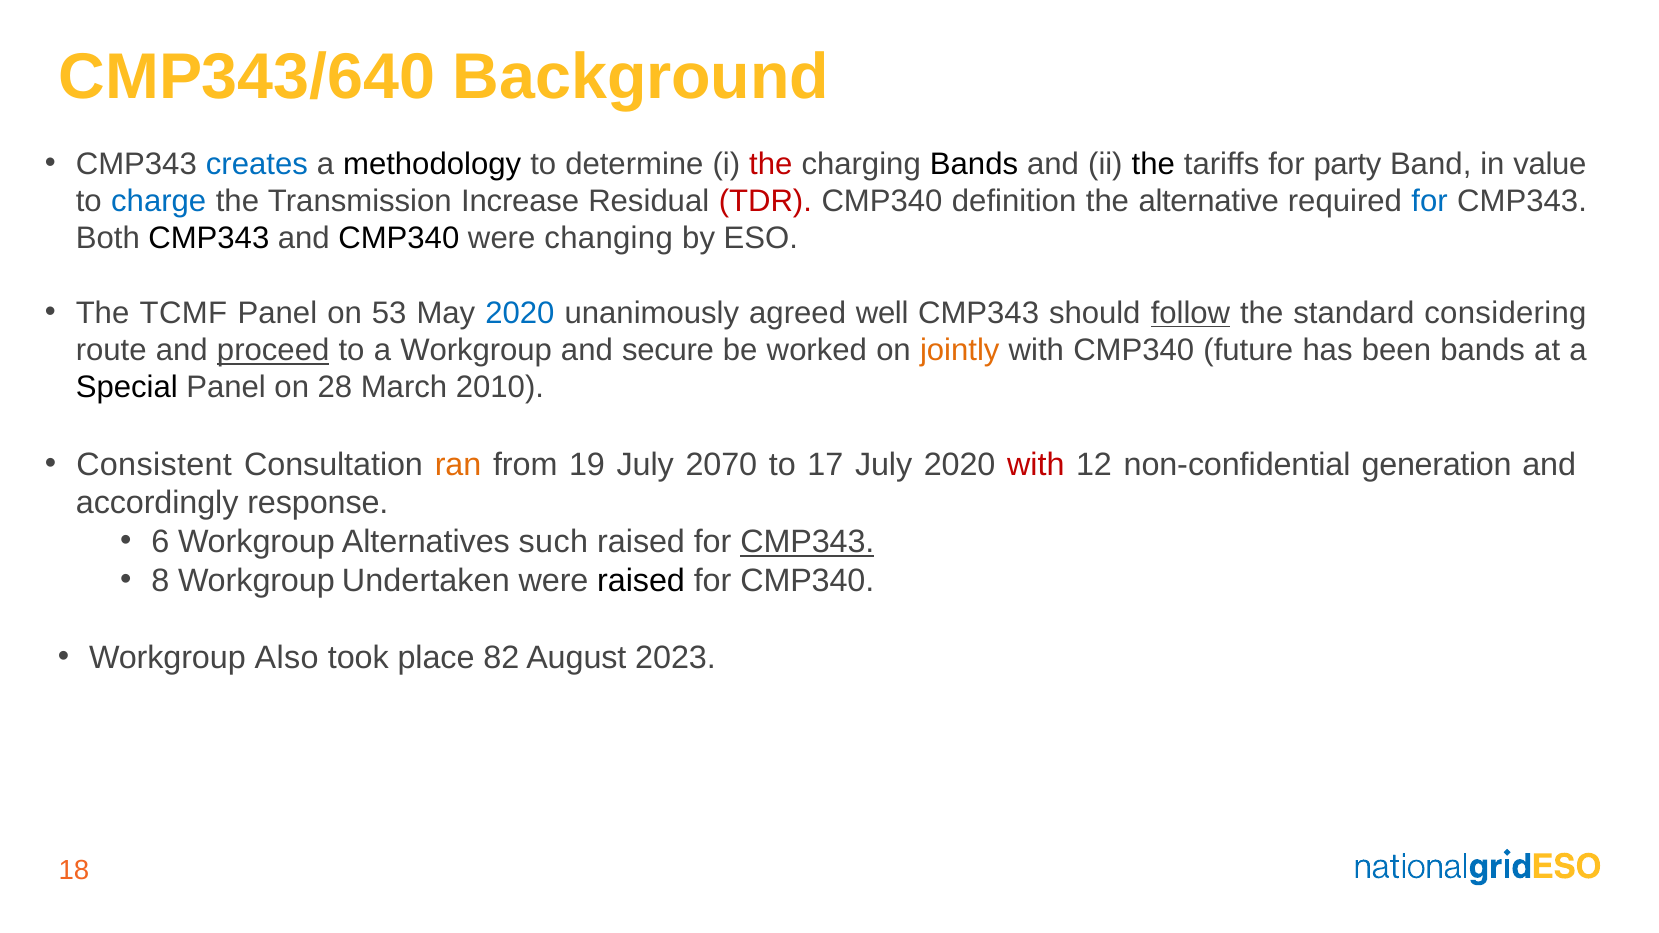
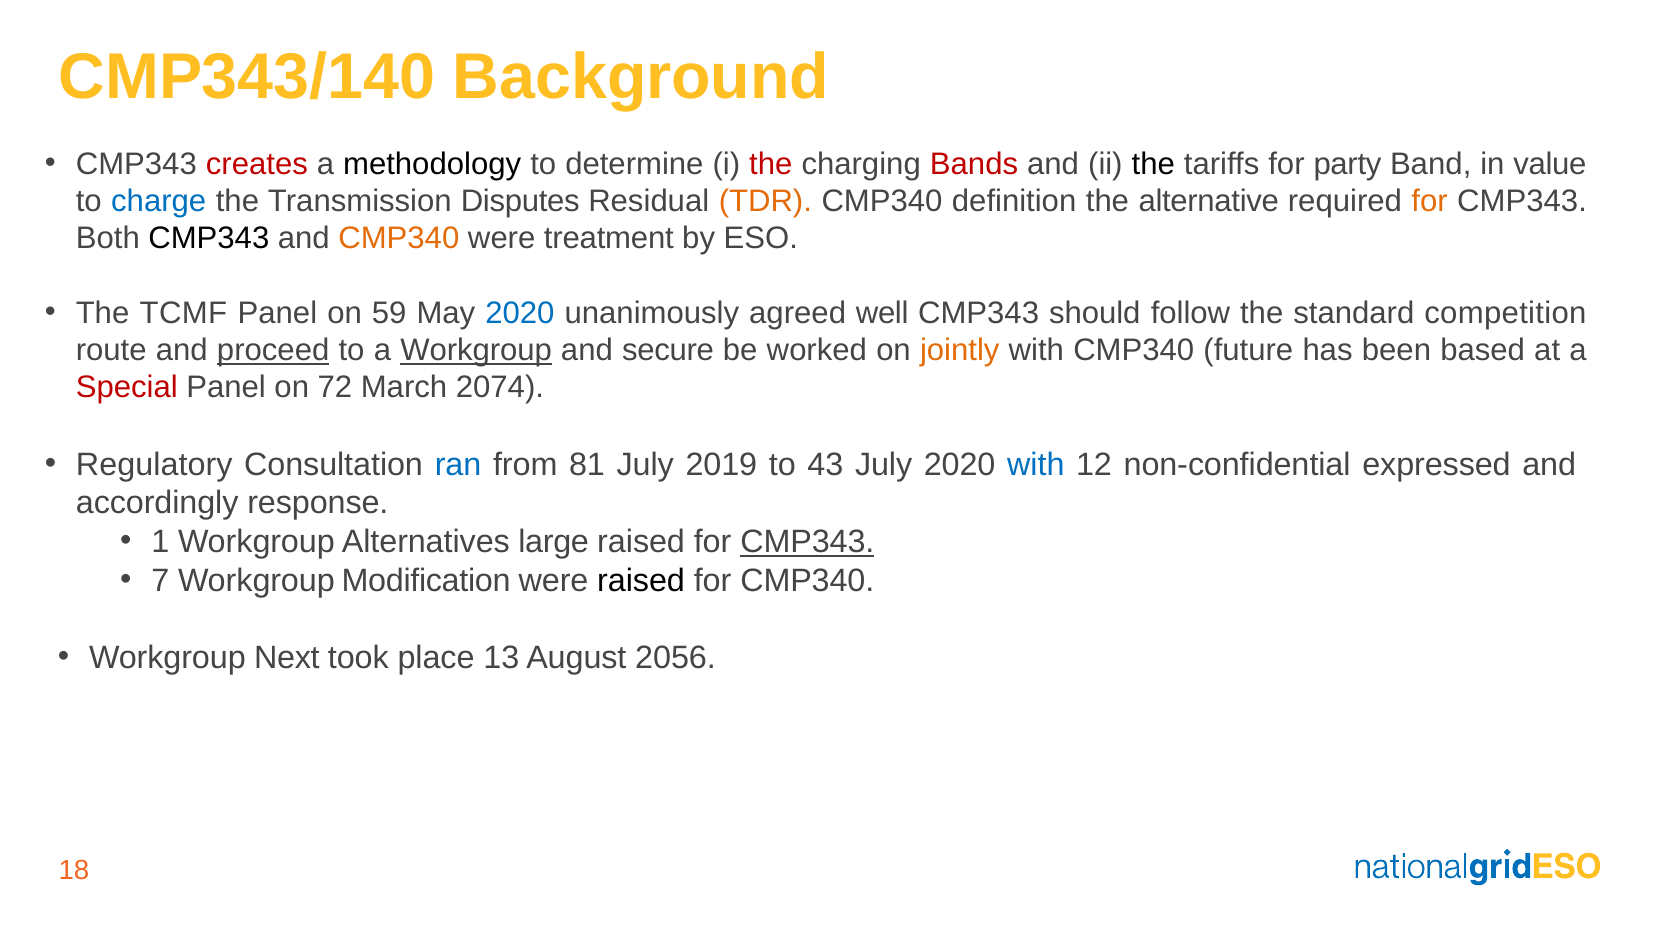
CMP343/640: CMP343/640 -> CMP343/140
creates colour: blue -> red
Bands at (974, 164) colour: black -> red
Increase: Increase -> Disputes
TDR colour: red -> orange
for at (1430, 201) colour: blue -> orange
CMP340 at (399, 238) colour: black -> orange
changing: changing -> treatment
53: 53 -> 59
follow underline: present -> none
considering: considering -> competition
Workgroup at (476, 350) underline: none -> present
been bands: bands -> based
Special colour: black -> red
28: 28 -> 72
2010: 2010 -> 2074
Consistent: Consistent -> Regulatory
ran colour: orange -> blue
19: 19 -> 81
2070: 2070 -> 2019
17: 17 -> 43
with at (1036, 465) colour: red -> blue
generation: generation -> expressed
6: 6 -> 1
such: such -> large
8: 8 -> 7
Undertaken: Undertaken -> Modification
Also: Also -> Next
82: 82 -> 13
2023: 2023 -> 2056
